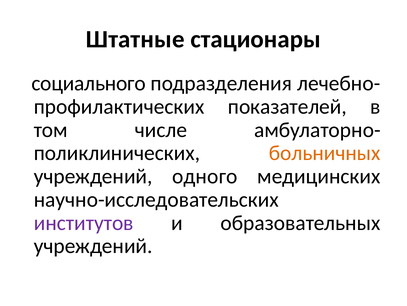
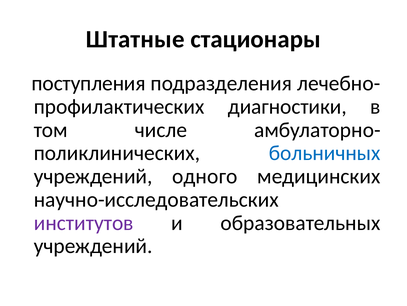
социального: социального -> поступления
показателей: показателей -> диагностики
больничных colour: orange -> blue
